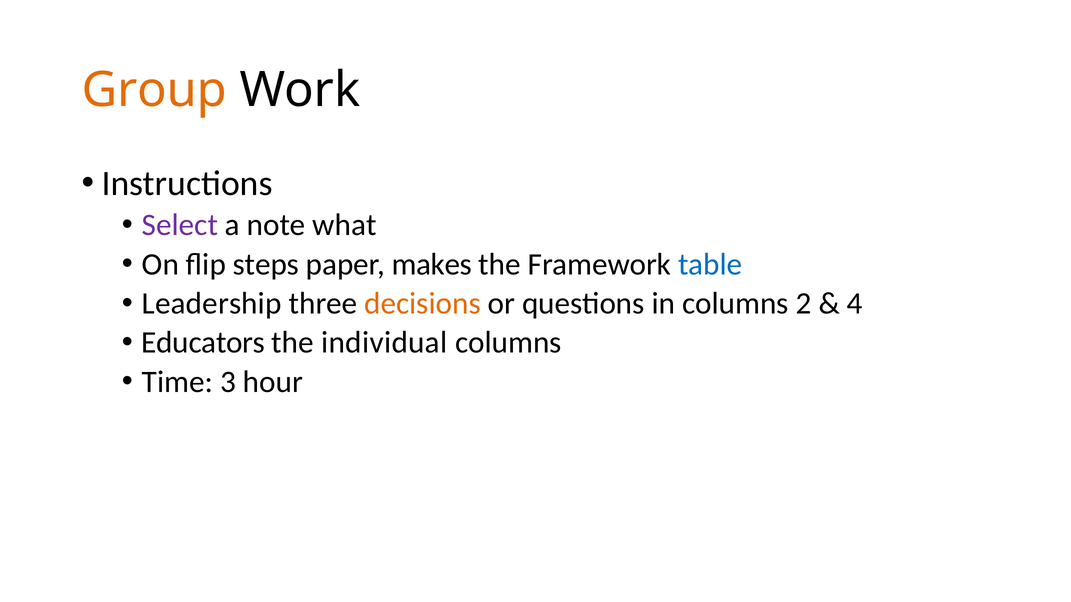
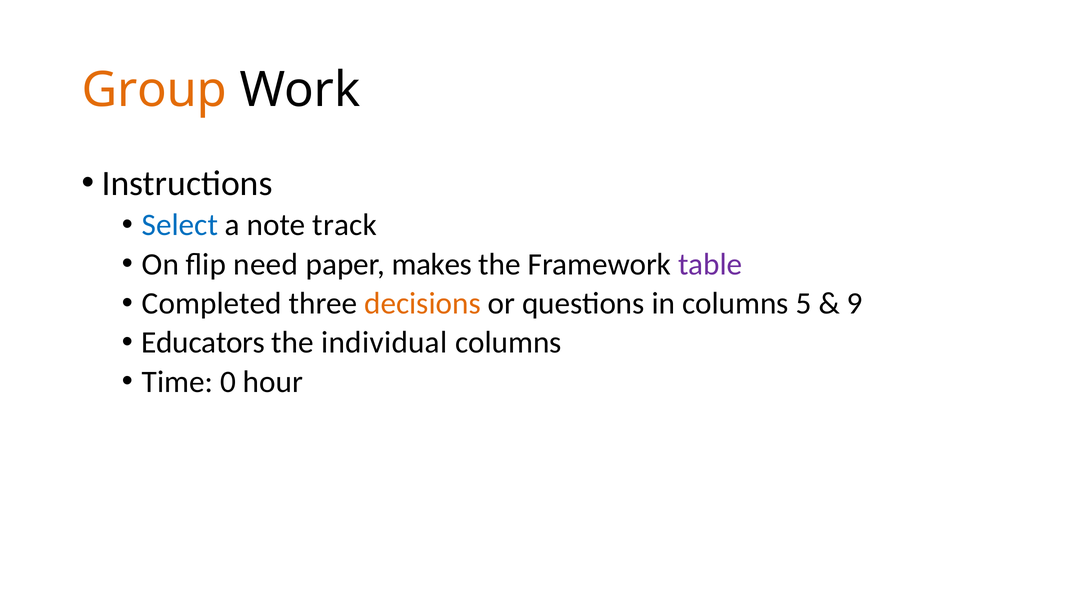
Select colour: purple -> blue
what: what -> track
steps: steps -> need
table colour: blue -> purple
Leadership: Leadership -> Completed
2: 2 -> 5
4: 4 -> 9
3: 3 -> 0
